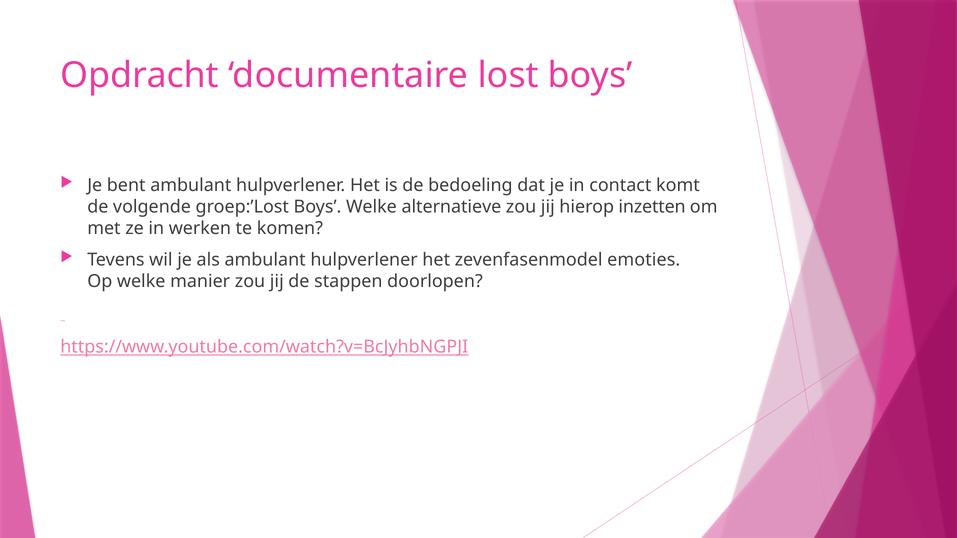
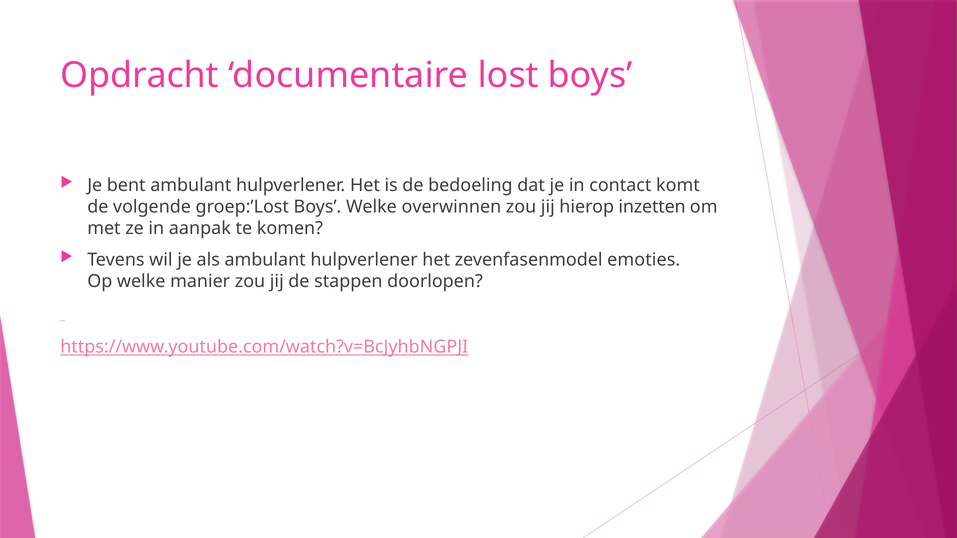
alternatieve: alternatieve -> overwinnen
werken: werken -> aanpak
